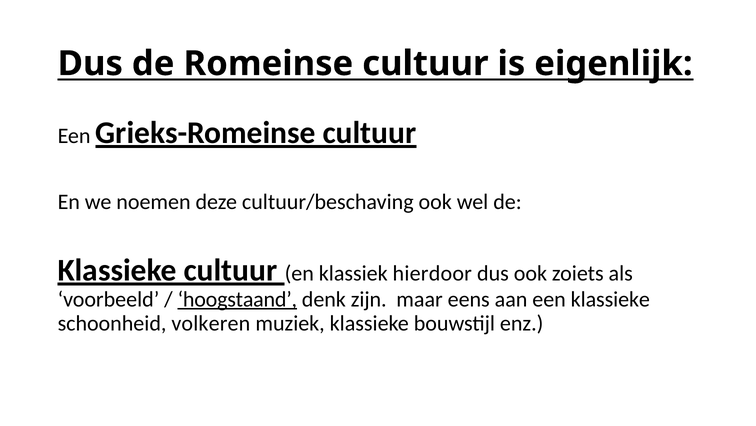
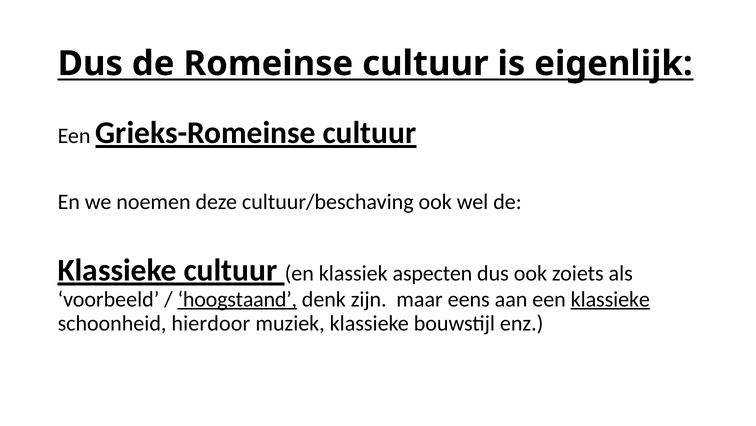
hierdoor: hierdoor -> aspecten
klassieke at (610, 299) underline: none -> present
volkeren: volkeren -> hierdoor
